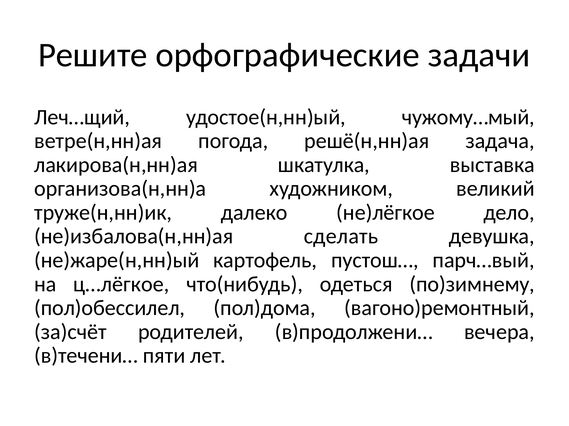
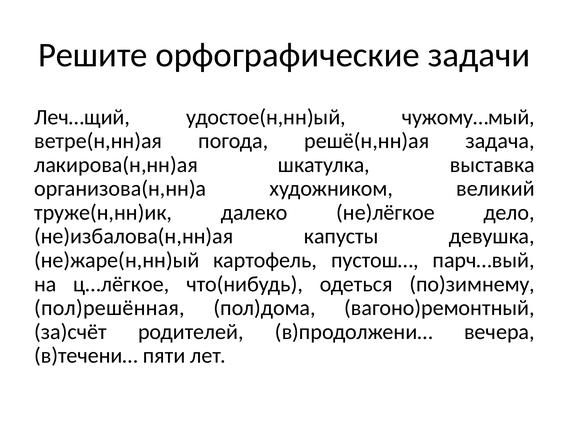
сделать: сделать -> капусты
пол)обессилел: пол)обессилел -> пол)решённая
